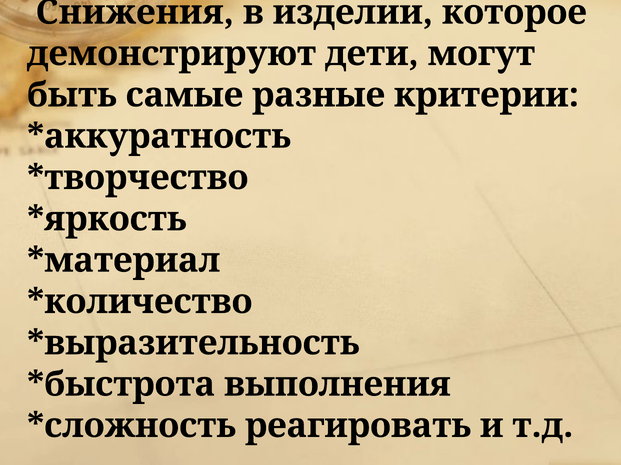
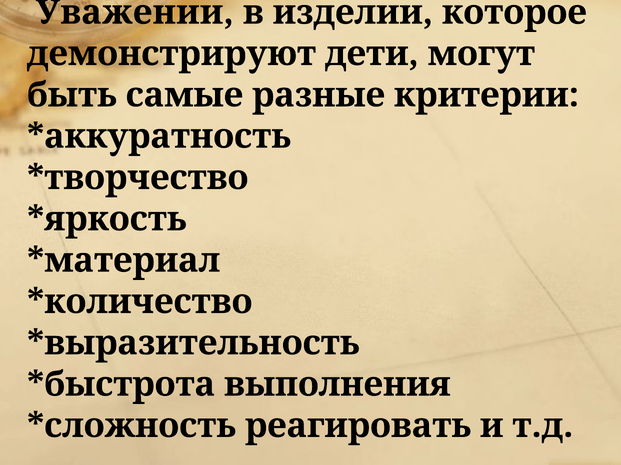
Снижения: Снижения -> Уважении
